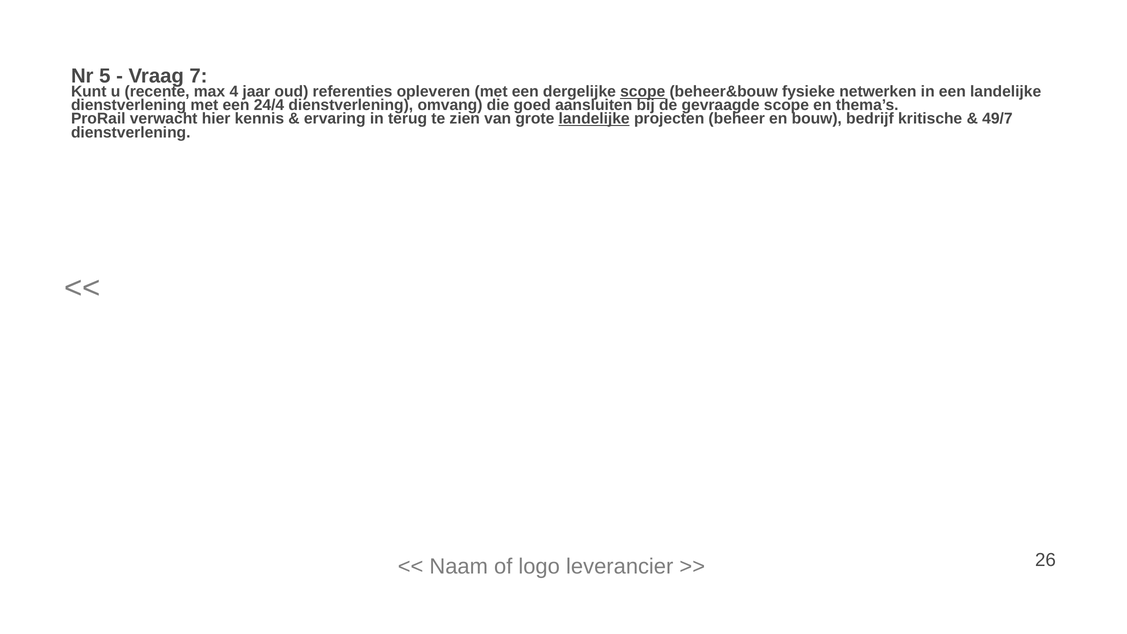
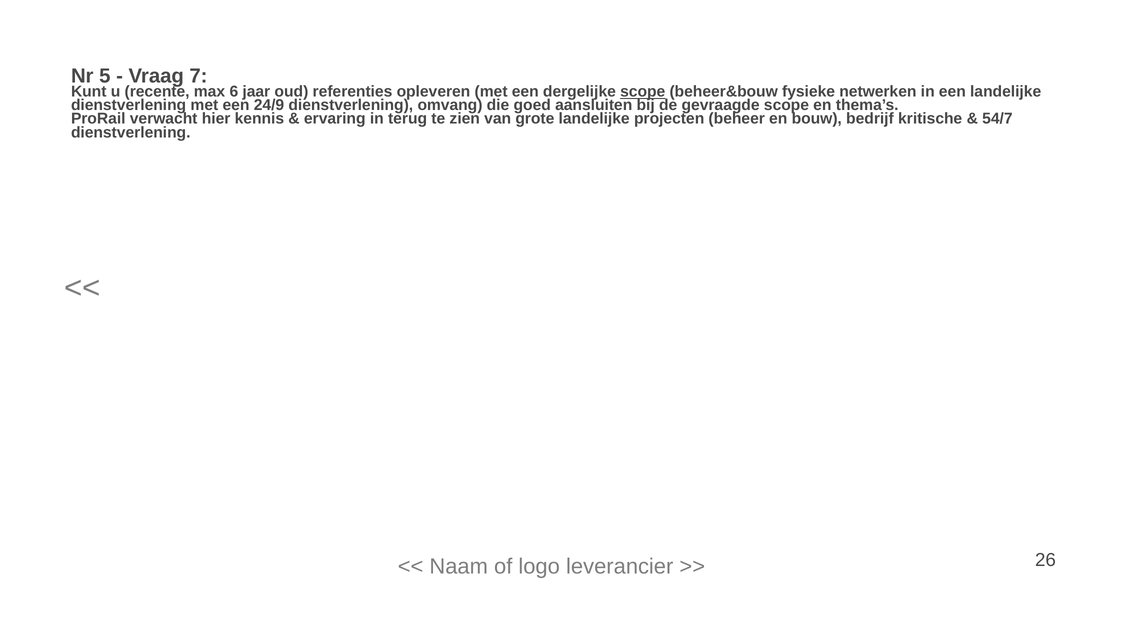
4: 4 -> 6
24/4: 24/4 -> 24/9
landelijke at (594, 119) underline: present -> none
49/7: 49/7 -> 54/7
